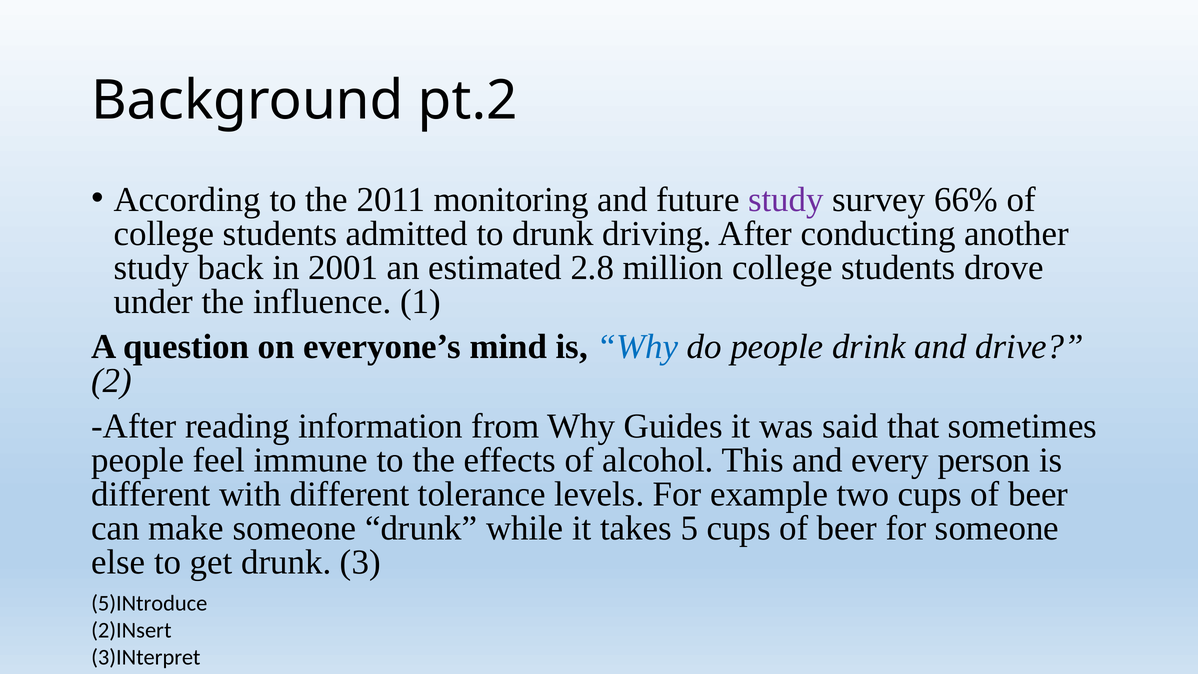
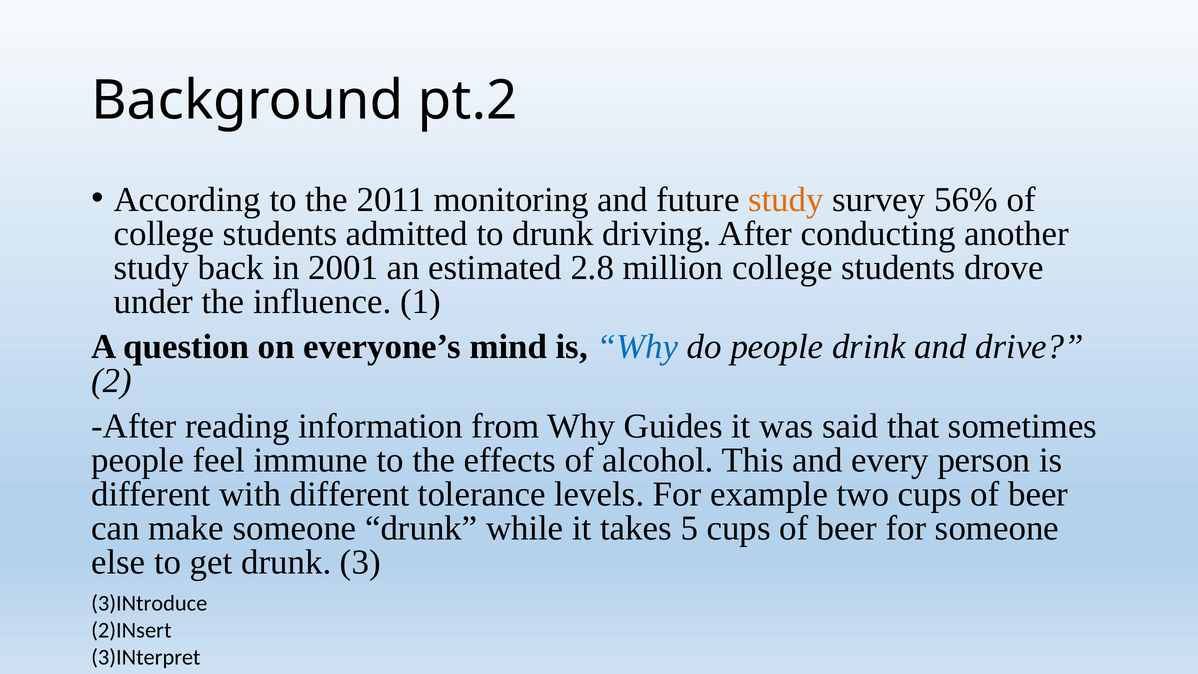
study at (786, 200) colour: purple -> orange
66%: 66% -> 56%
5)INtroduce: 5)INtroduce -> 3)INtroduce
